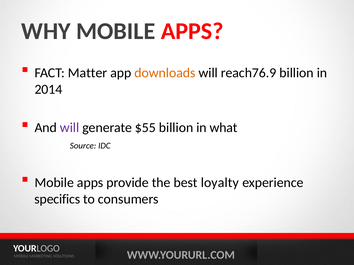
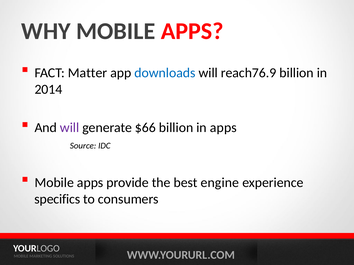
downloads colour: orange -> blue
$55: $55 -> $66
in what: what -> apps
loyalty: loyalty -> engine
